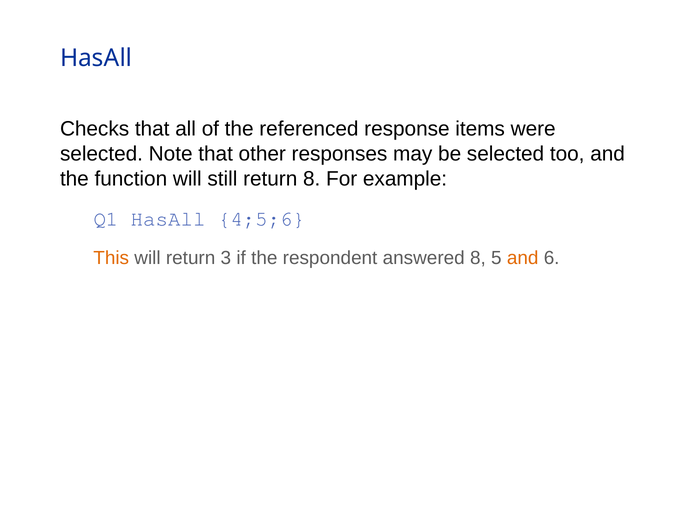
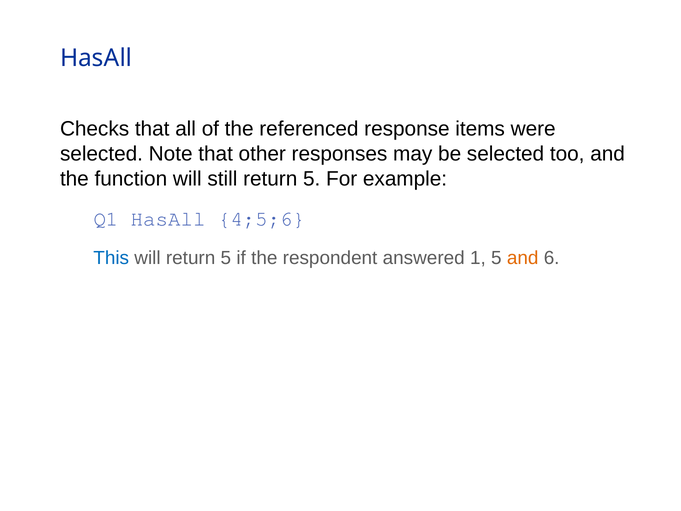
still return 8: 8 -> 5
This colour: orange -> blue
will return 3: 3 -> 5
answered 8: 8 -> 1
